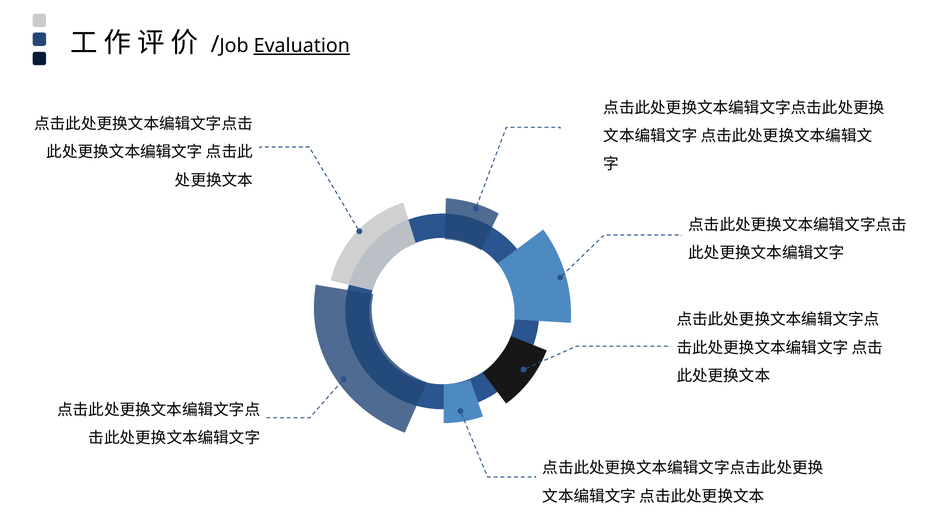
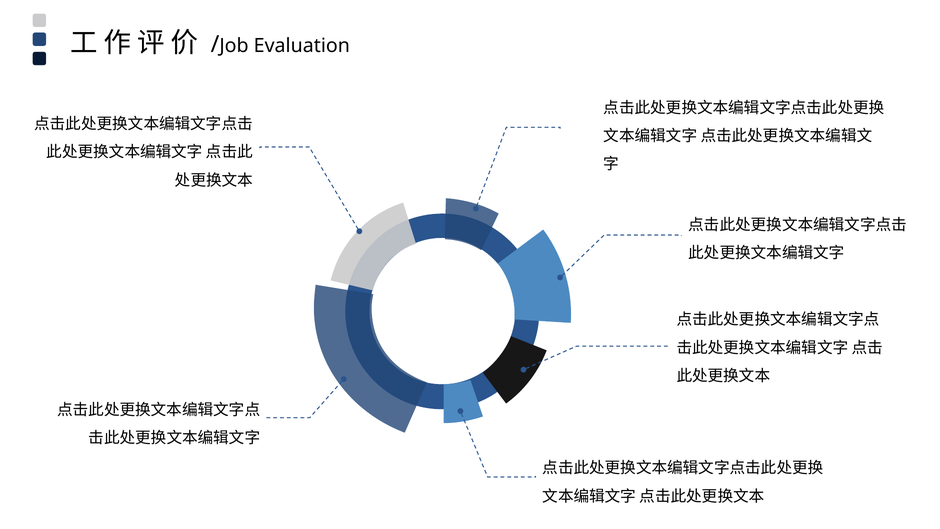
Evaluation underline: present -> none
